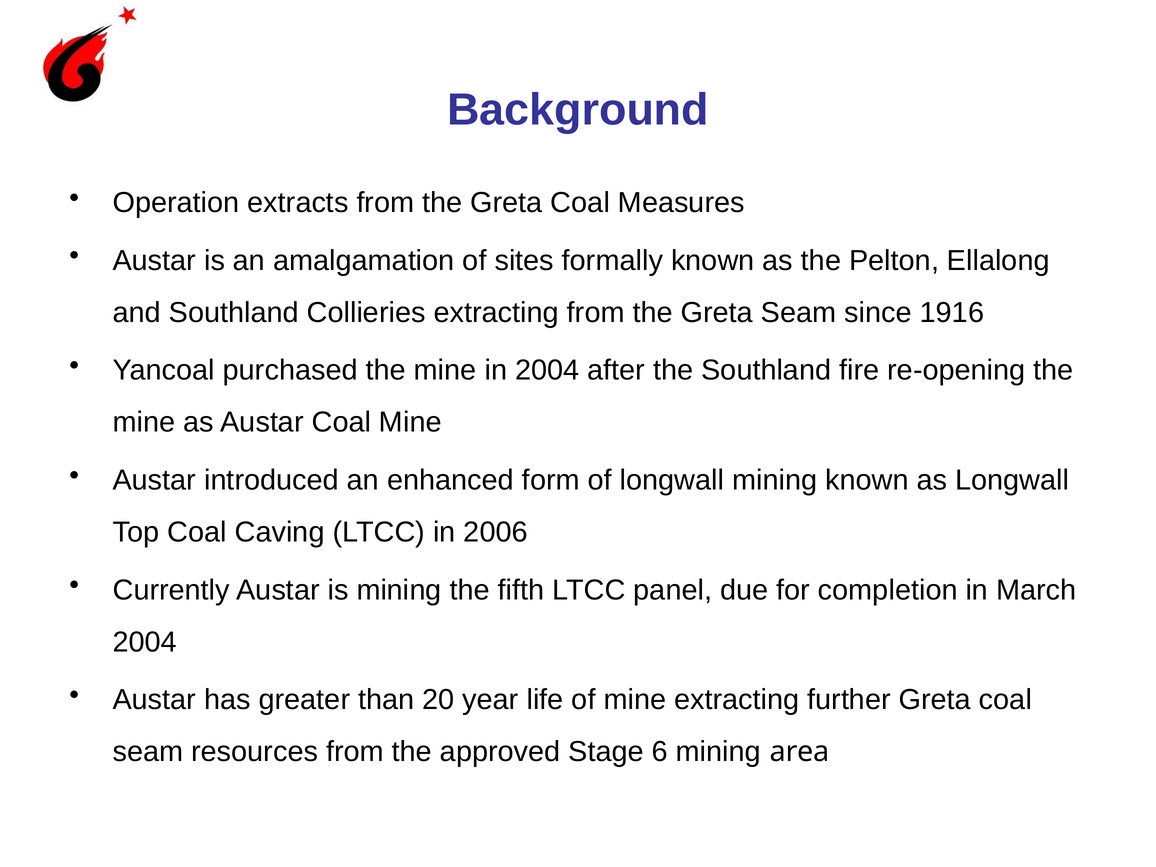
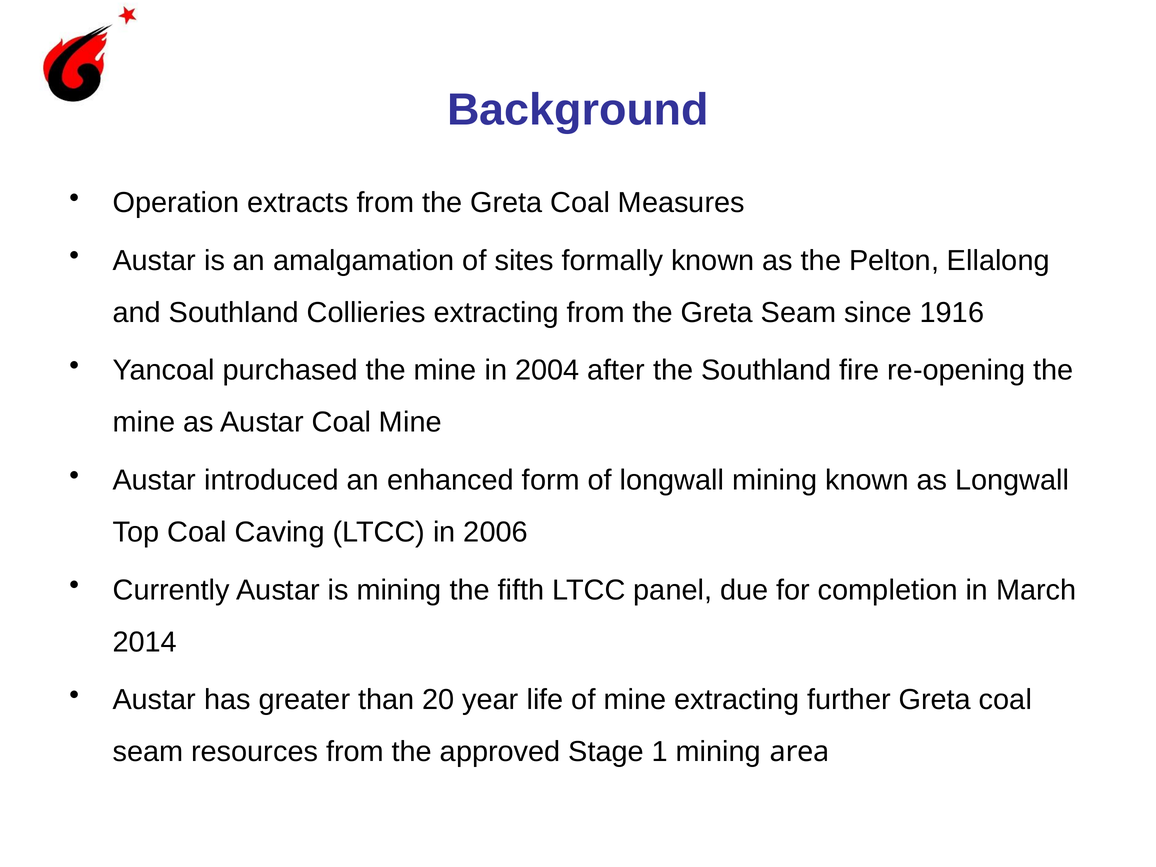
2004 at (145, 642): 2004 -> 2014
6: 6 -> 1
